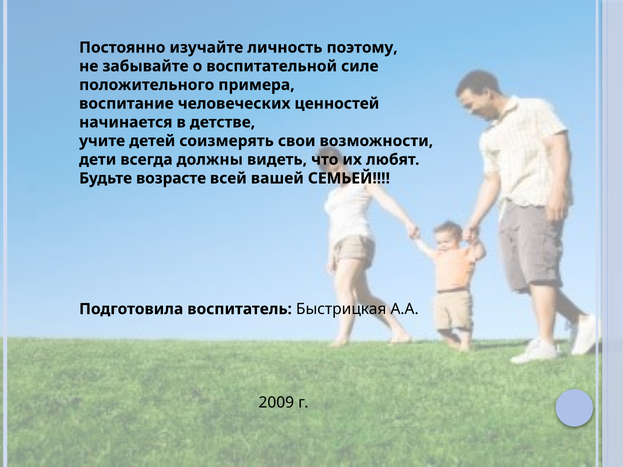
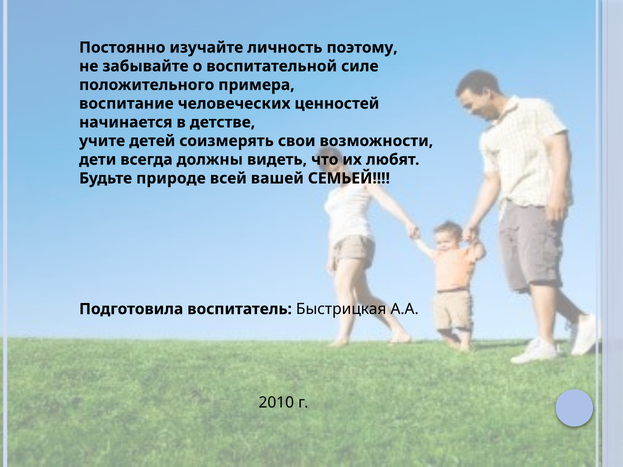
возрасте: возрасте -> природе
2009: 2009 -> 2010
